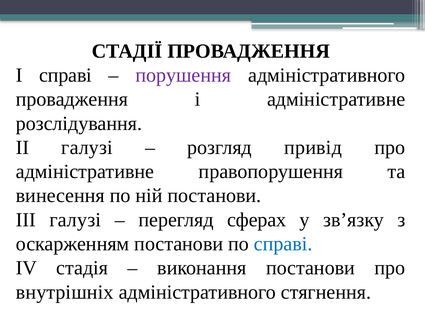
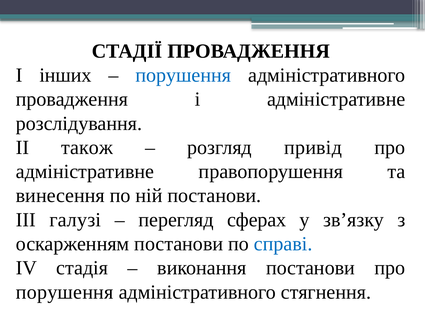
І справі: справі -> інших
порушення at (183, 75) colour: purple -> blue
ІІ галузі: галузі -> також
внутрішніх at (65, 292): внутрішніх -> порушення
